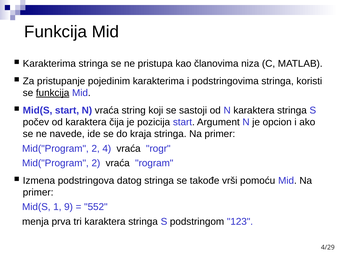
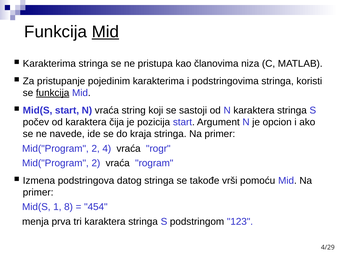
Mid at (105, 32) underline: none -> present
9: 9 -> 8
552: 552 -> 454
